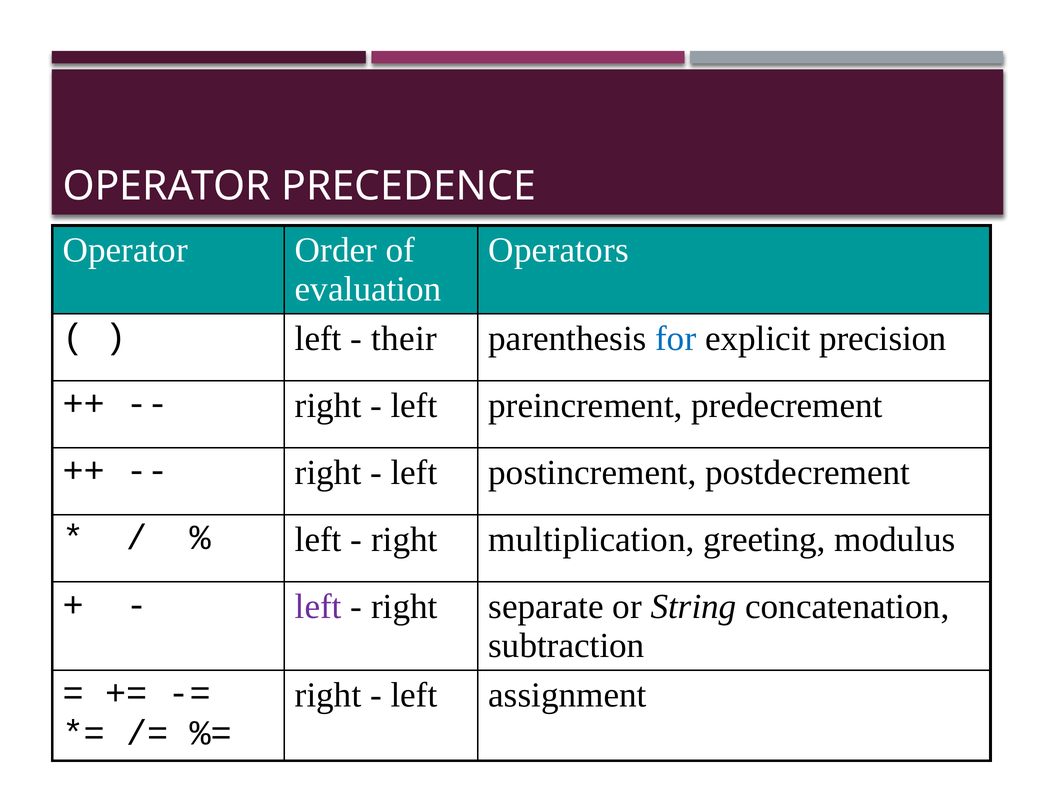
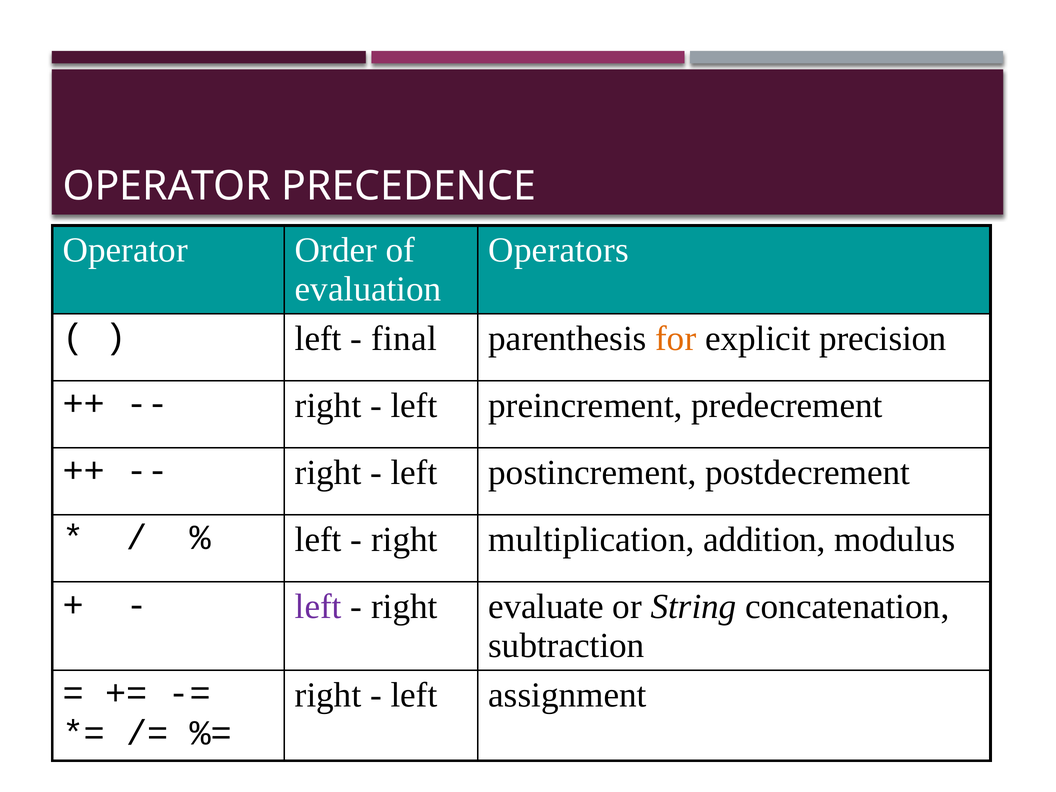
their: their -> final
for colour: blue -> orange
greeting: greeting -> addition
separate: separate -> evaluate
